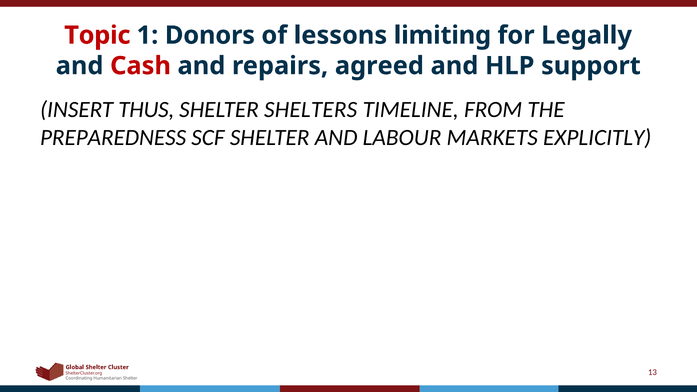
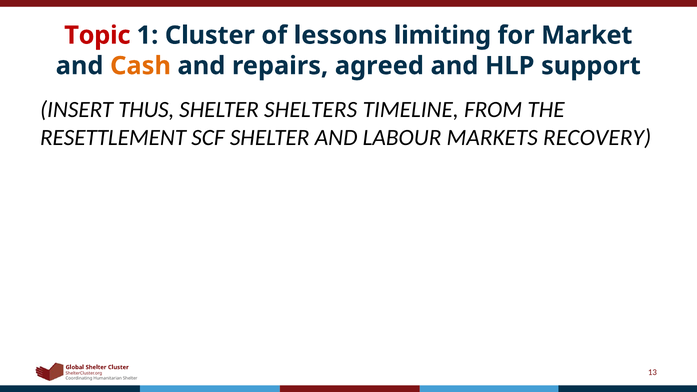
1 Donors: Donors -> Cluster
Legally: Legally -> Market
Cash colour: red -> orange
PREPAREDNESS: PREPAREDNESS -> RESETTLEMENT
EXPLICITLY: EXPLICITLY -> RECOVERY
